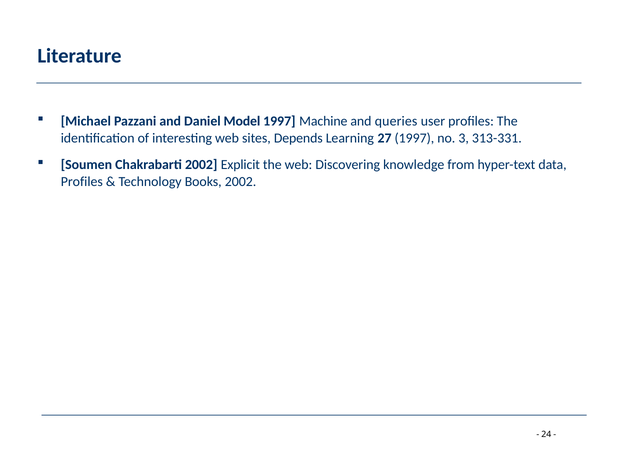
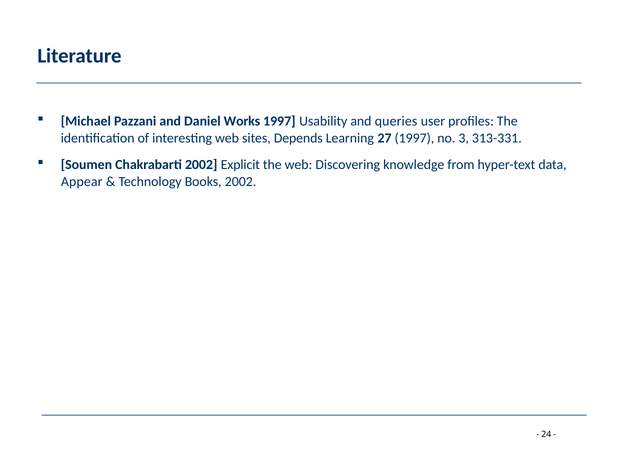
Model: Model -> Works
Machine: Machine -> Usability
Profiles at (82, 182): Profiles -> Appear
